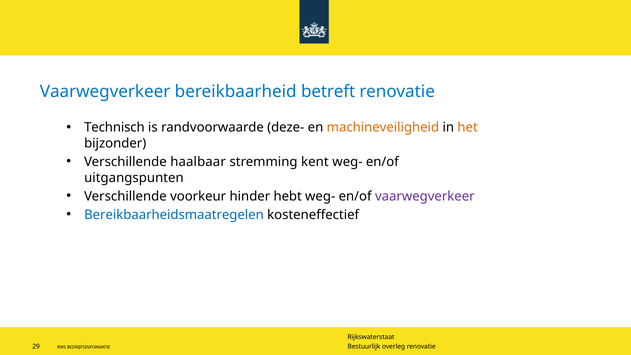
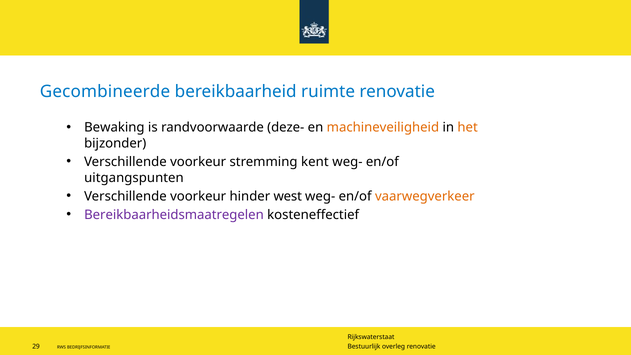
Vaarwegverkeer at (105, 92): Vaarwegverkeer -> Gecombineerde
betreft: betreft -> ruimte
Technisch: Technisch -> Bewaking
haalbaar at (198, 162): haalbaar -> voorkeur
hebt: hebt -> west
vaarwegverkeer at (425, 196) colour: purple -> orange
Bereikbaarheidsmaatregelen colour: blue -> purple
